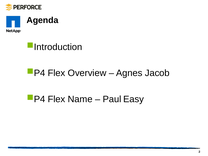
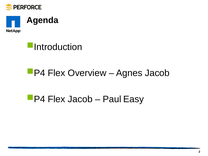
Flex Name: Name -> Jacob
